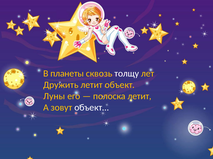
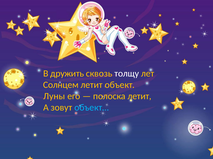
планеты: планеты -> дружить
Дружить: Дружить -> Солнцем
объект… colour: white -> light blue
